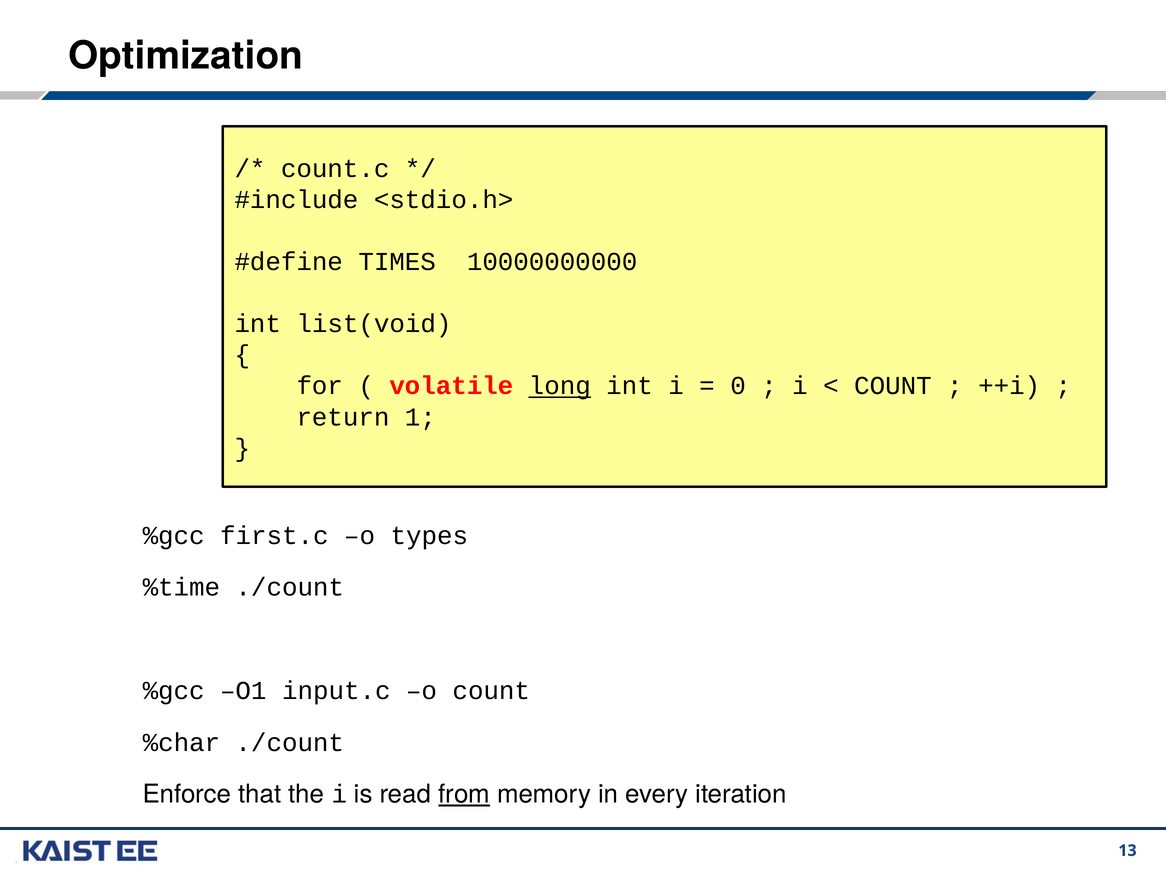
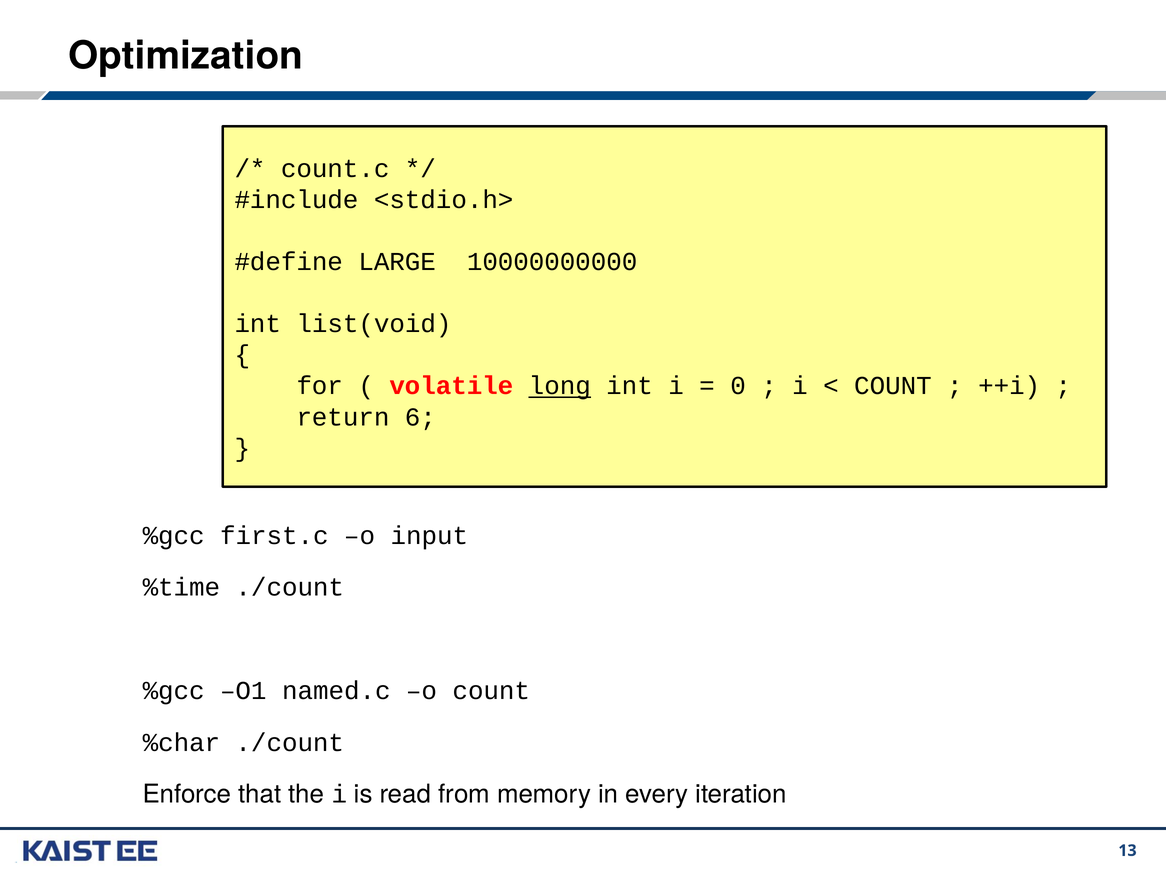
TIMES: TIMES -> LARGE
1: 1 -> 6
types: types -> input
input.c: input.c -> named.c
from underline: present -> none
